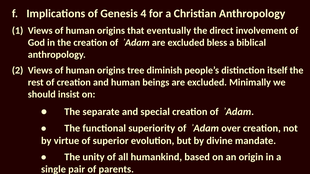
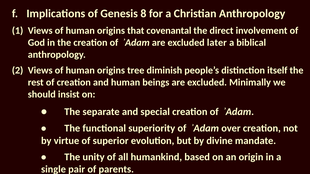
4: 4 -> 8
eventually: eventually -> covenantal
bless: bless -> later
